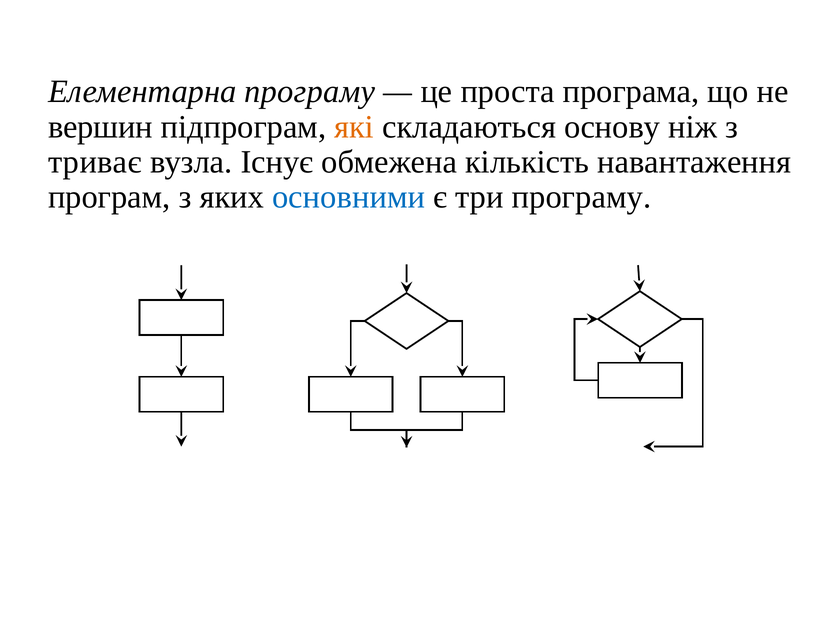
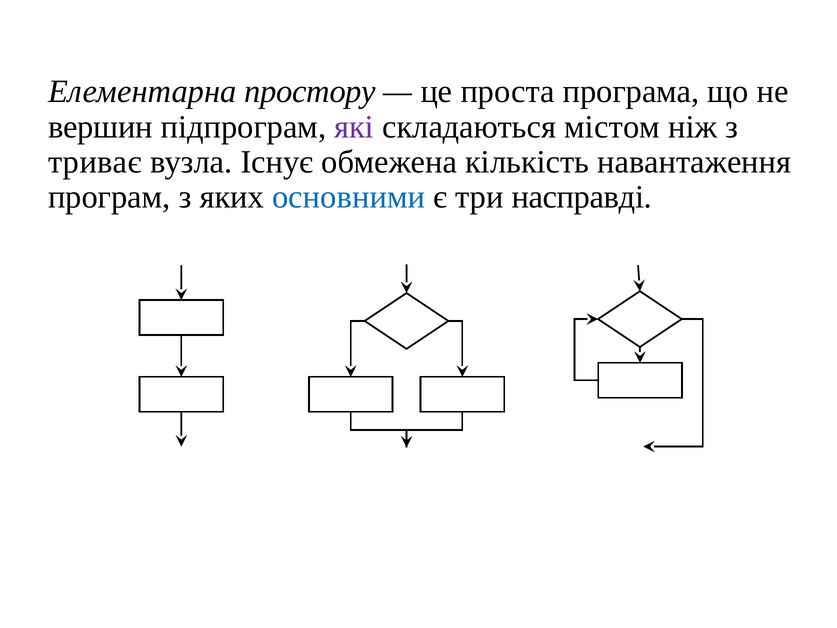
Елементарна програму: програму -> простору
які colour: orange -> purple
основу: основу -> містом
три програму: програму -> насправді
